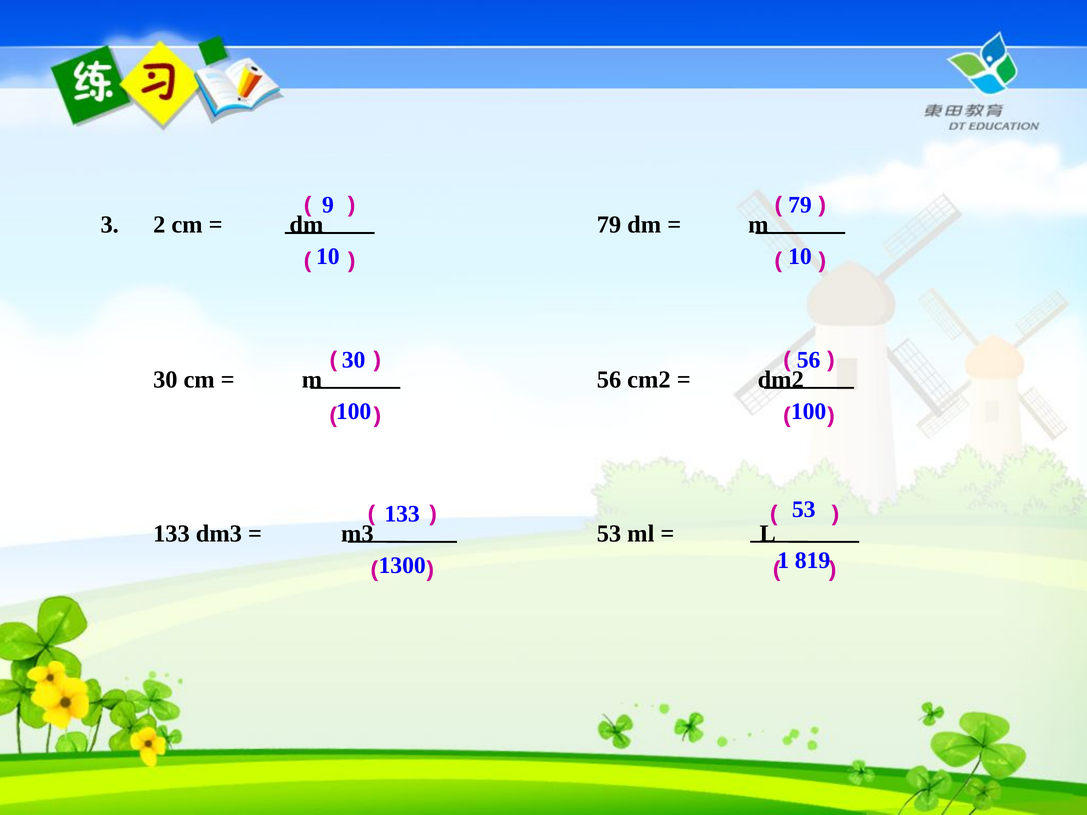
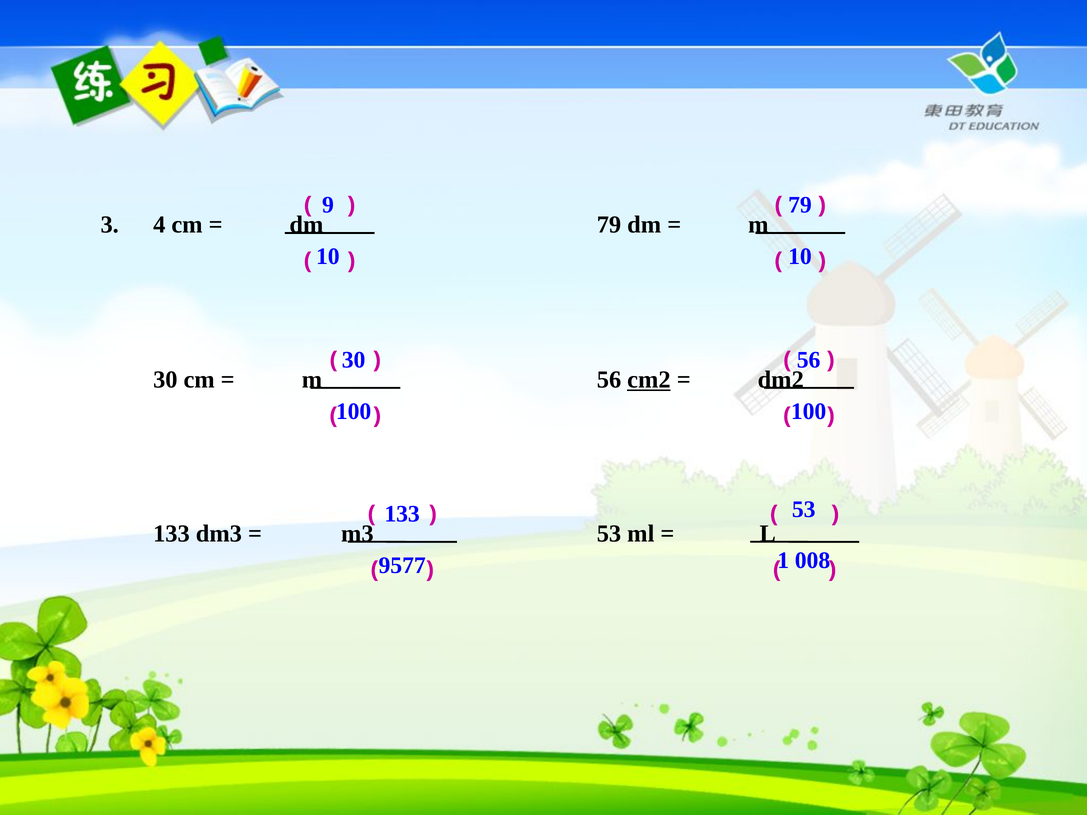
2: 2 -> 4
cm2 underline: none -> present
819: 819 -> 008
1300: 1300 -> 9577
